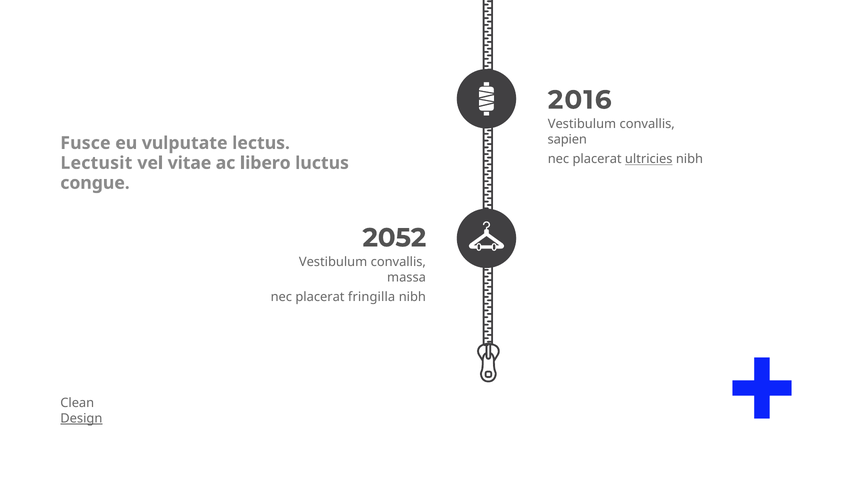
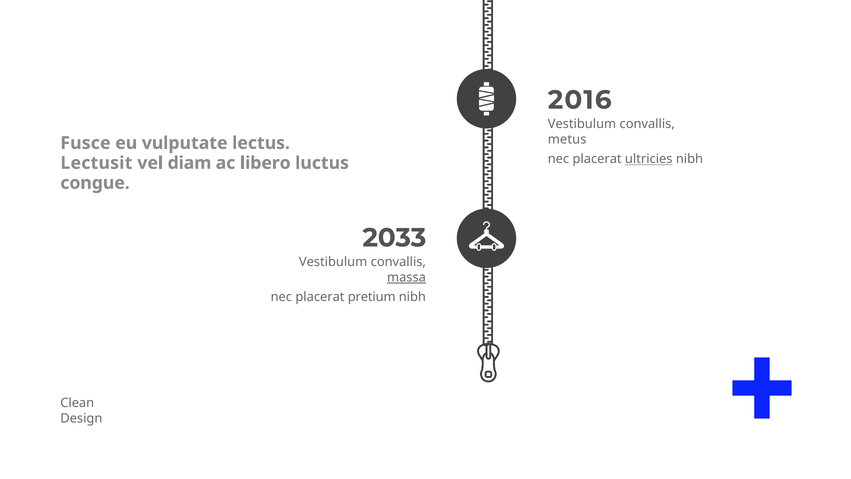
sapien: sapien -> metus
vitae: vitae -> diam
2052: 2052 -> 2033
massa underline: none -> present
fringilla: fringilla -> pretium
Design underline: present -> none
